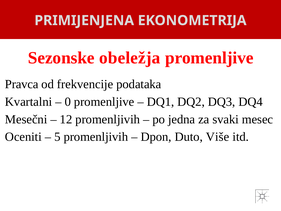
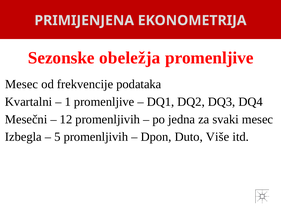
Pravca at (22, 84): Pravca -> Mesec
0: 0 -> 1
Oceniti: Oceniti -> Izbegla
